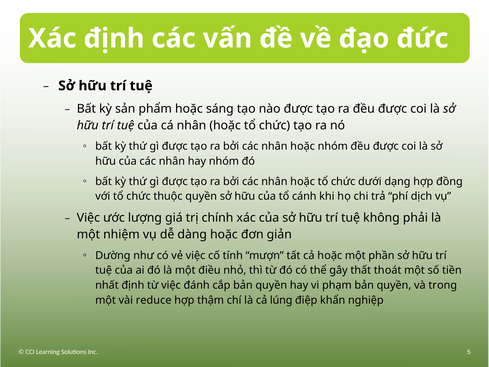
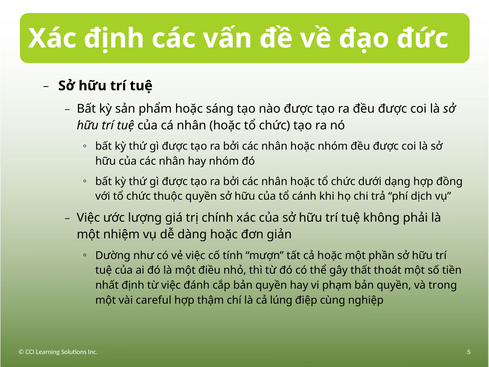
reduce: reduce -> careful
khẩn: khẩn -> cùng
